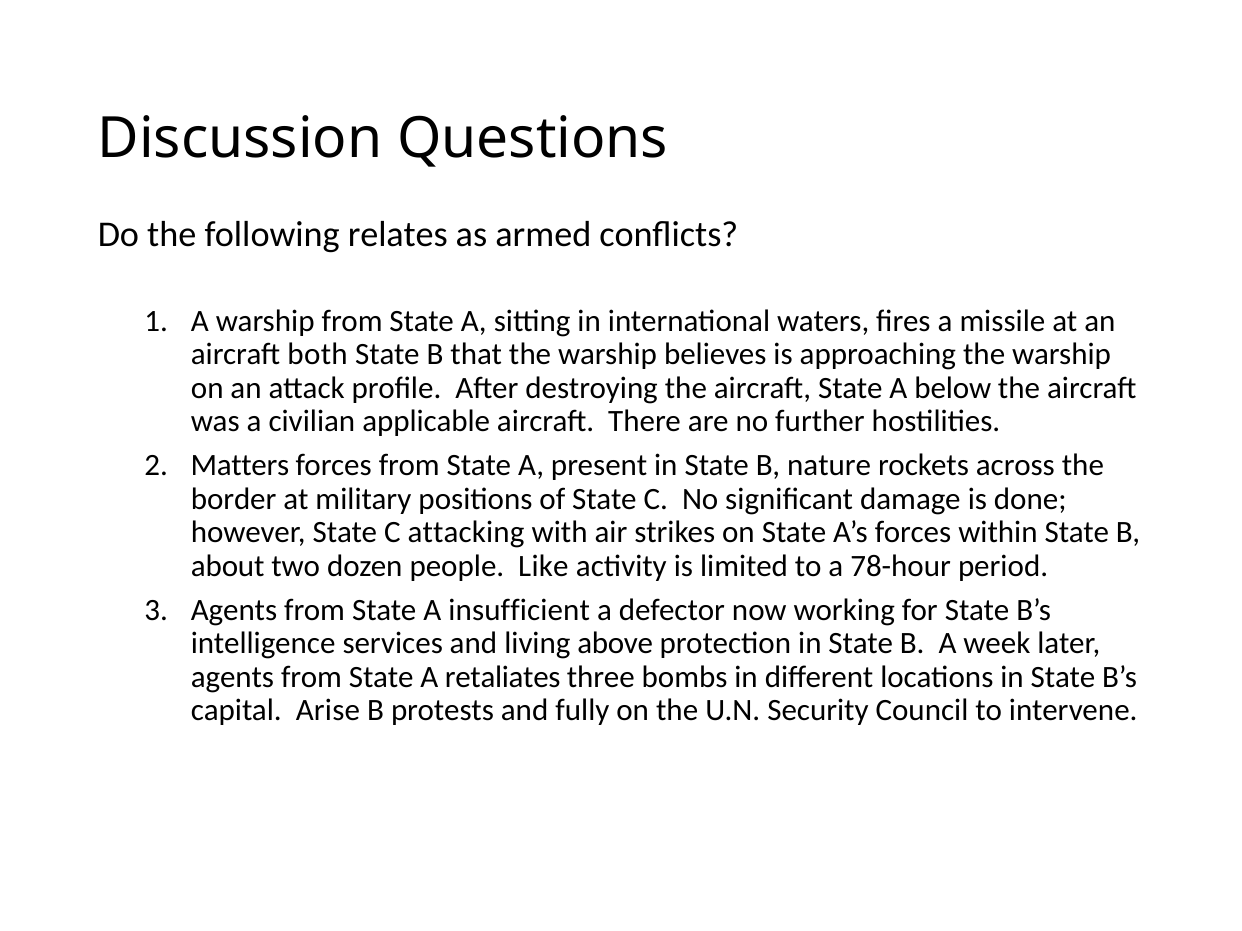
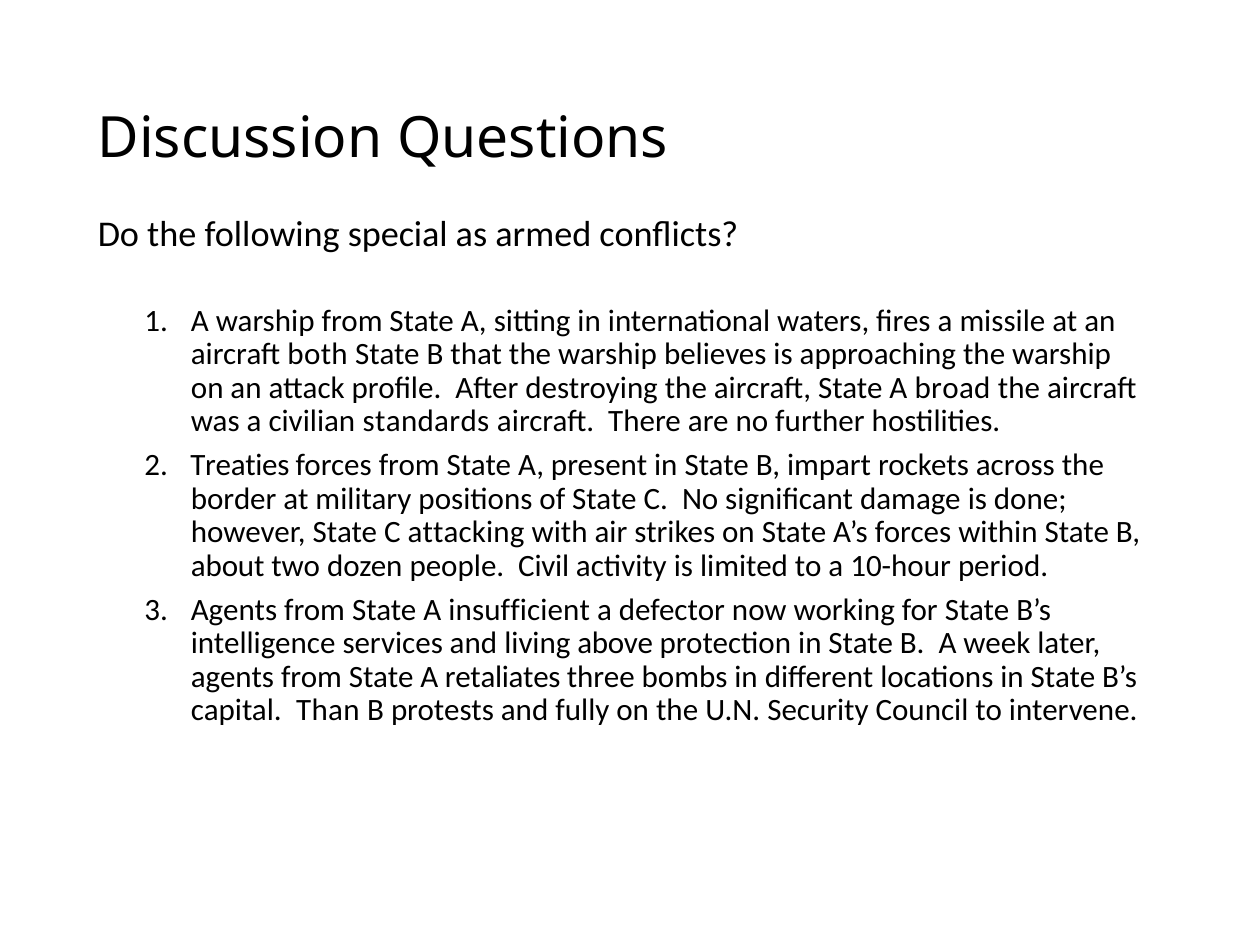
relates: relates -> special
below: below -> broad
applicable: applicable -> standards
Matters: Matters -> Treaties
nature: nature -> impart
Like: Like -> Civil
78-hour: 78-hour -> 10-hour
Arise: Arise -> Than
